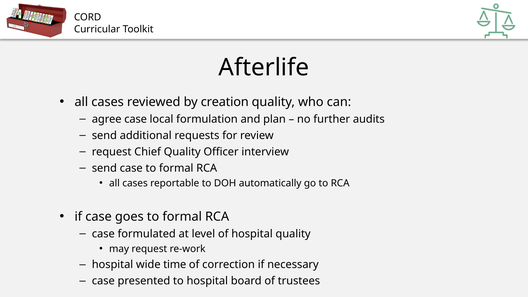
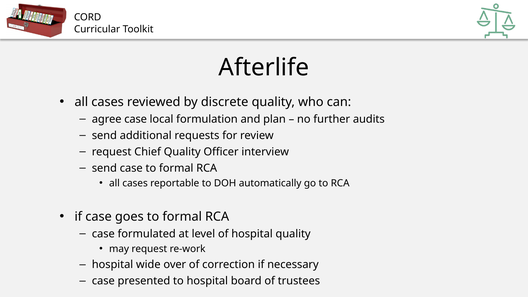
creation: creation -> discrete
time: time -> over
